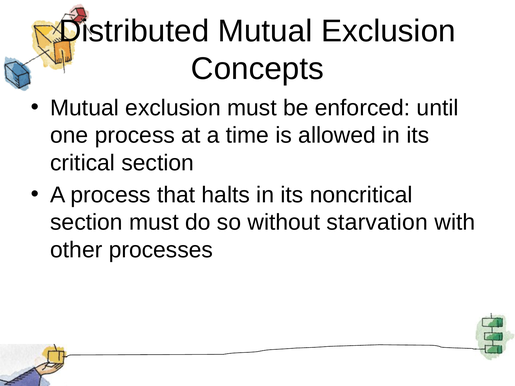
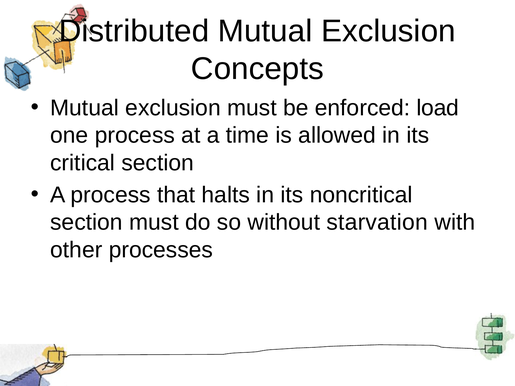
until: until -> load
